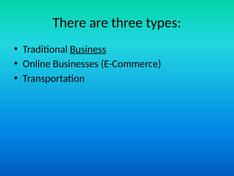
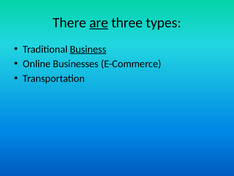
are underline: none -> present
